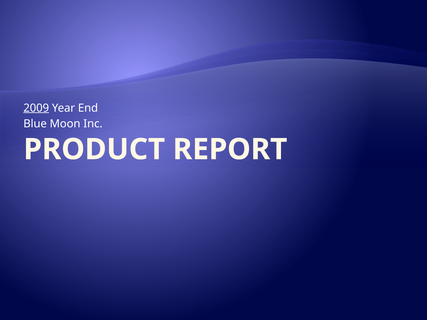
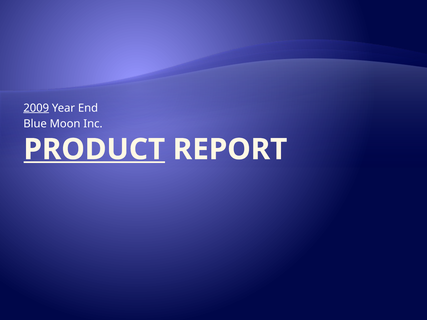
PRODUCT underline: none -> present
